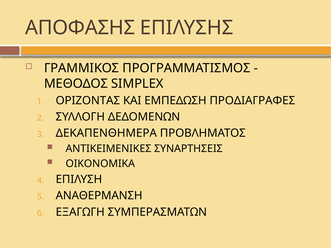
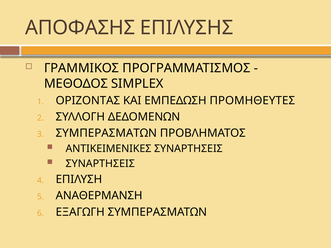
ΠΡΟΔΙΑΓΡΑΦΕΣ: ΠΡΟΔΙΑΓΡΑΦΕΣ -> ΠΡΟΜΗΘΕΥΤΕΣ
ΔΕΚΑΠΕΝΘΗΜΕΡΑ at (106, 133): ΔΕΚΑΠΕΝΘΗΜΕΡΑ -> ΣΥΜΠΕΡΑΣΜΑΤΩΝ
ΟΙΚΟΝΟΜΙΚΑ at (100, 164): ΟΙΚΟΝΟΜΙΚΑ -> ΣΥΝΑΡΤΗΣΕΙΣ
